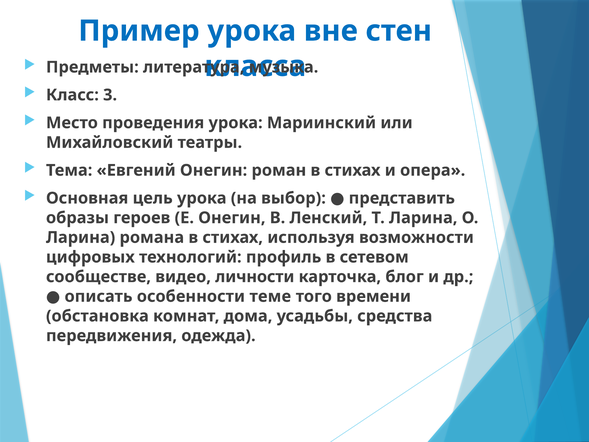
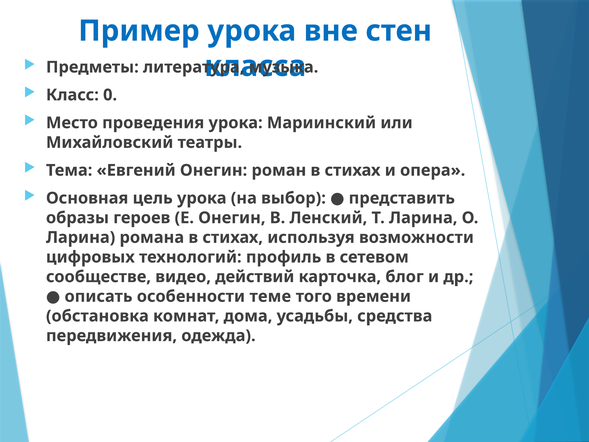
3: 3 -> 0
личности: личности -> действий
